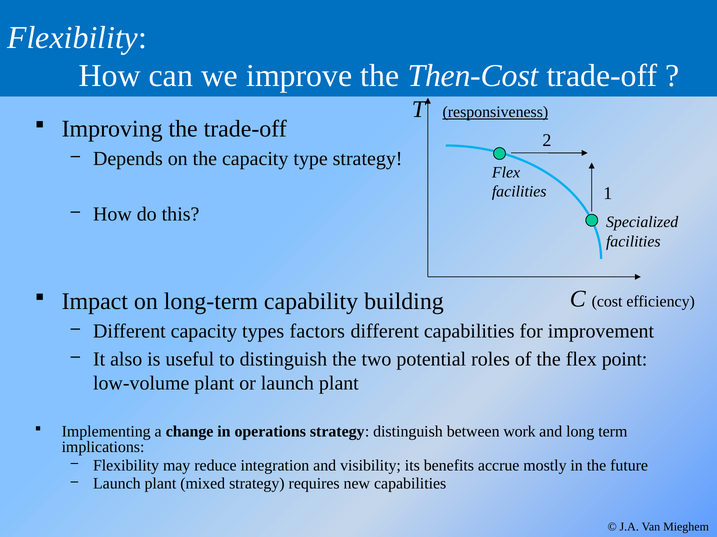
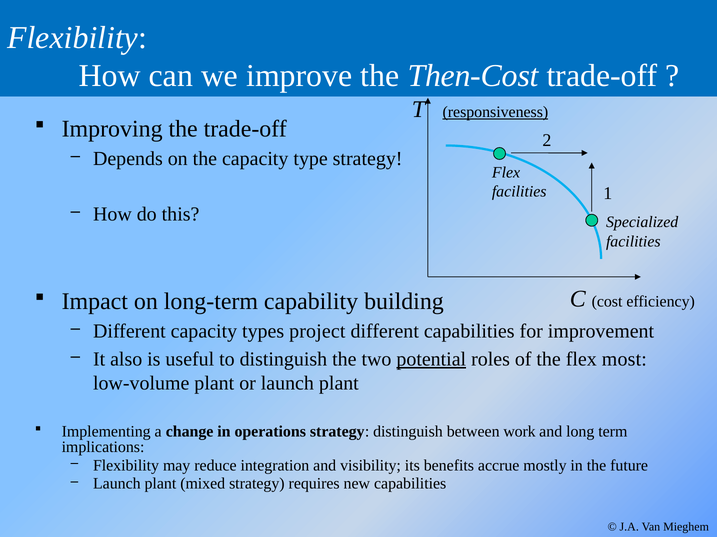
factors: factors -> project
potential underline: none -> present
point: point -> most
